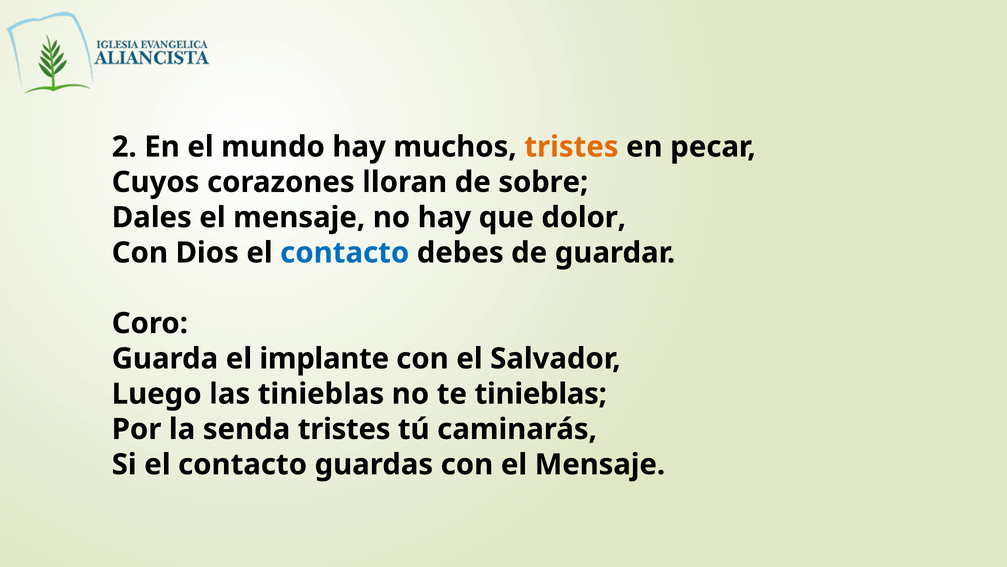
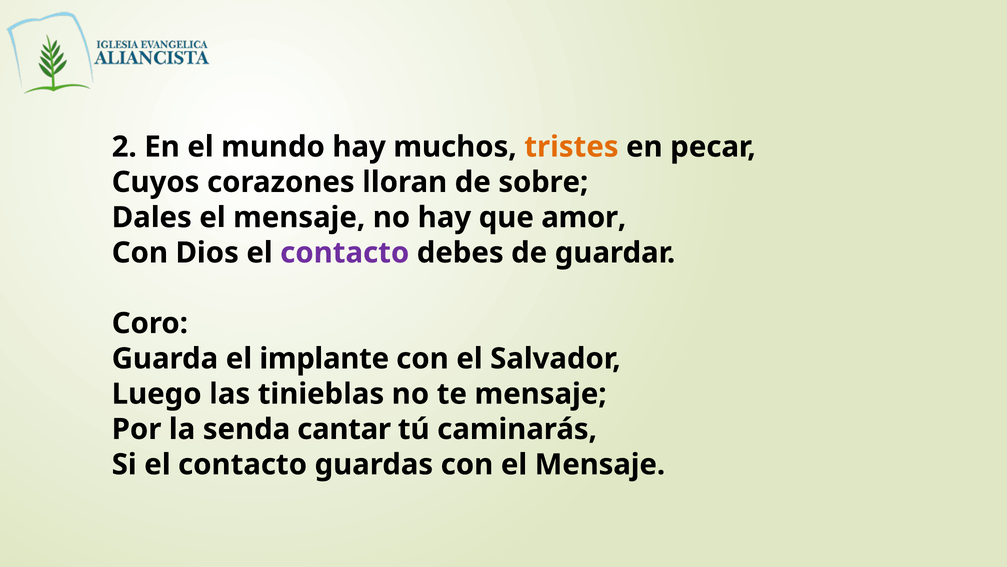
dolor: dolor -> amor
contacto at (345, 253) colour: blue -> purple
te tinieblas: tinieblas -> mensaje
senda tristes: tristes -> cantar
